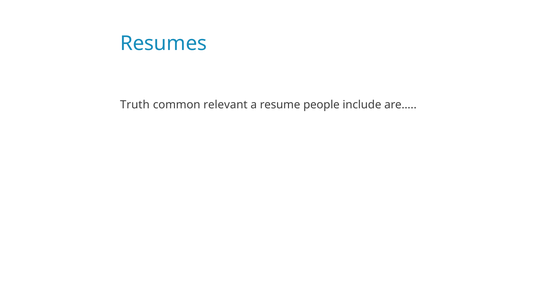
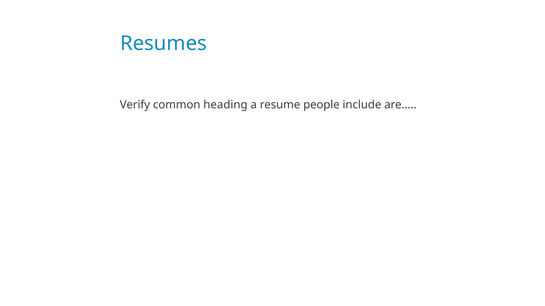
Truth: Truth -> Verify
relevant: relevant -> heading
